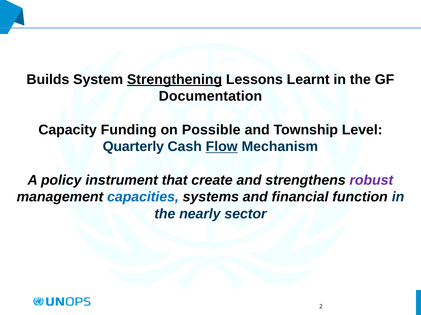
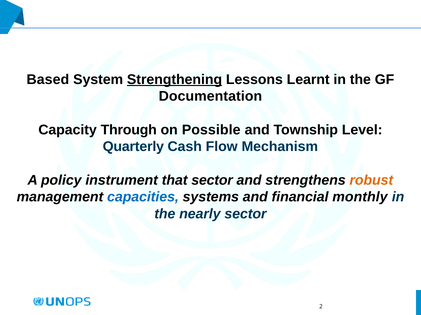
Builds: Builds -> Based
Funding: Funding -> Through
Flow underline: present -> none
that create: create -> sector
robust colour: purple -> orange
function: function -> monthly
